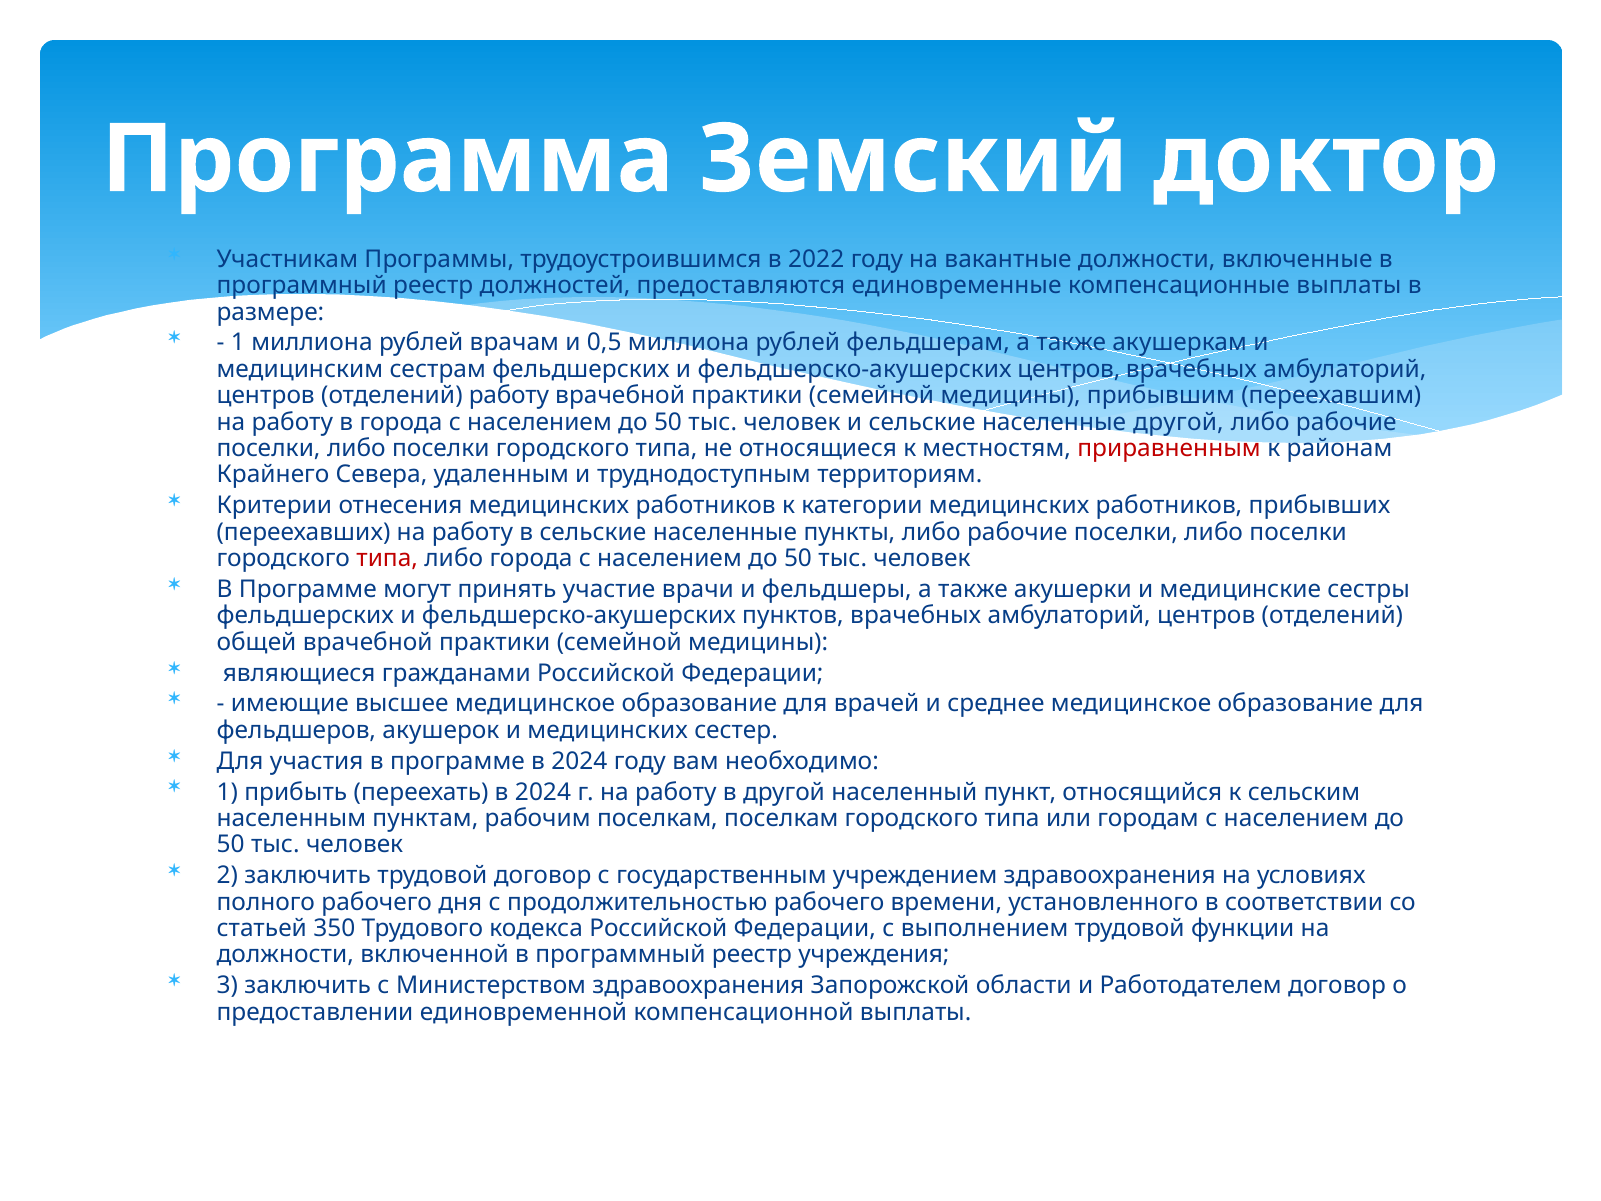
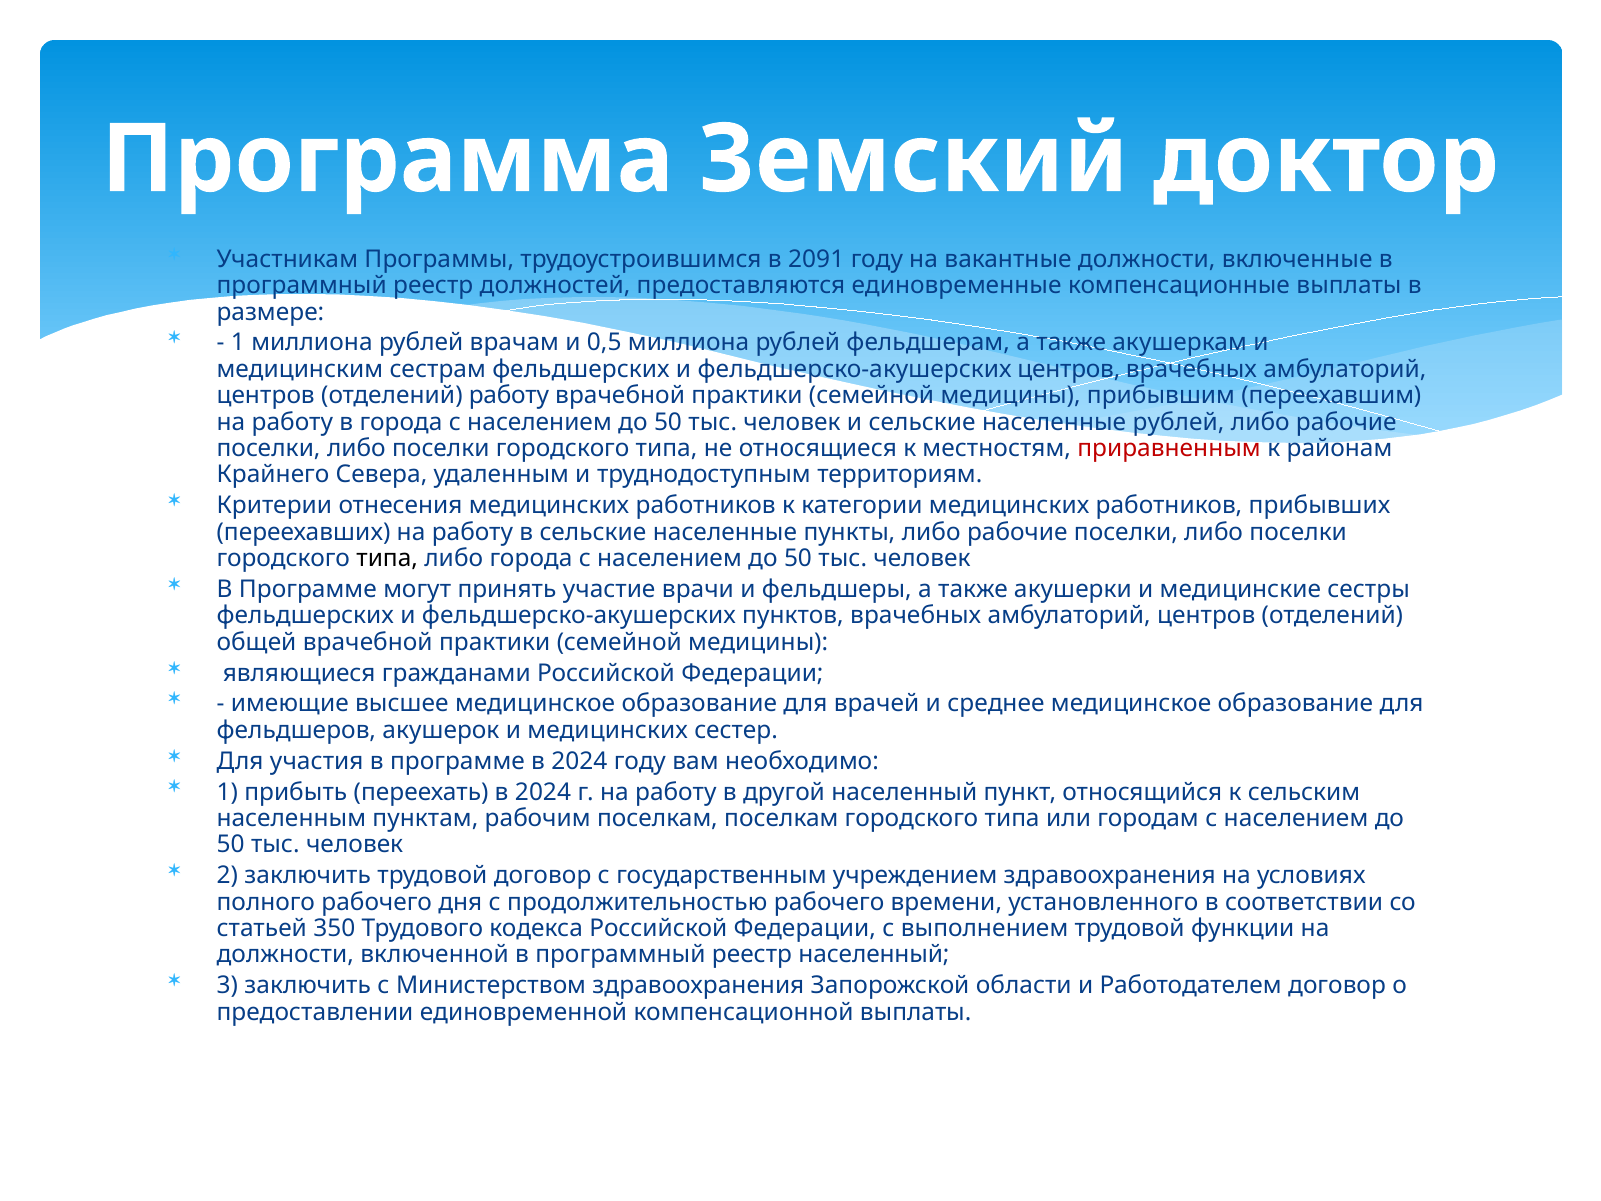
2022: 2022 -> 2091
населенные другой: другой -> рублей
типа at (387, 558) colour: red -> black
реестр учреждения: учреждения -> населенный
